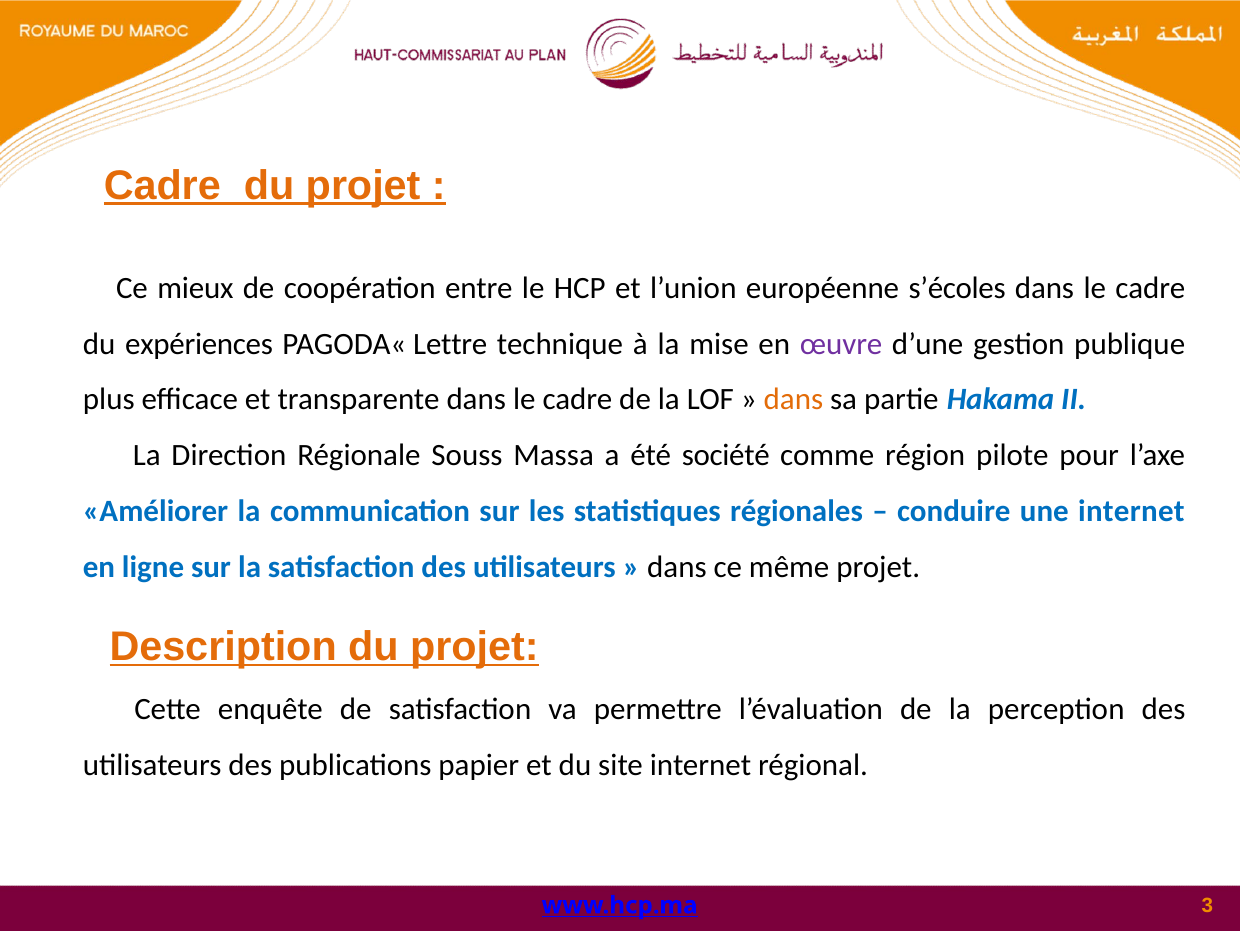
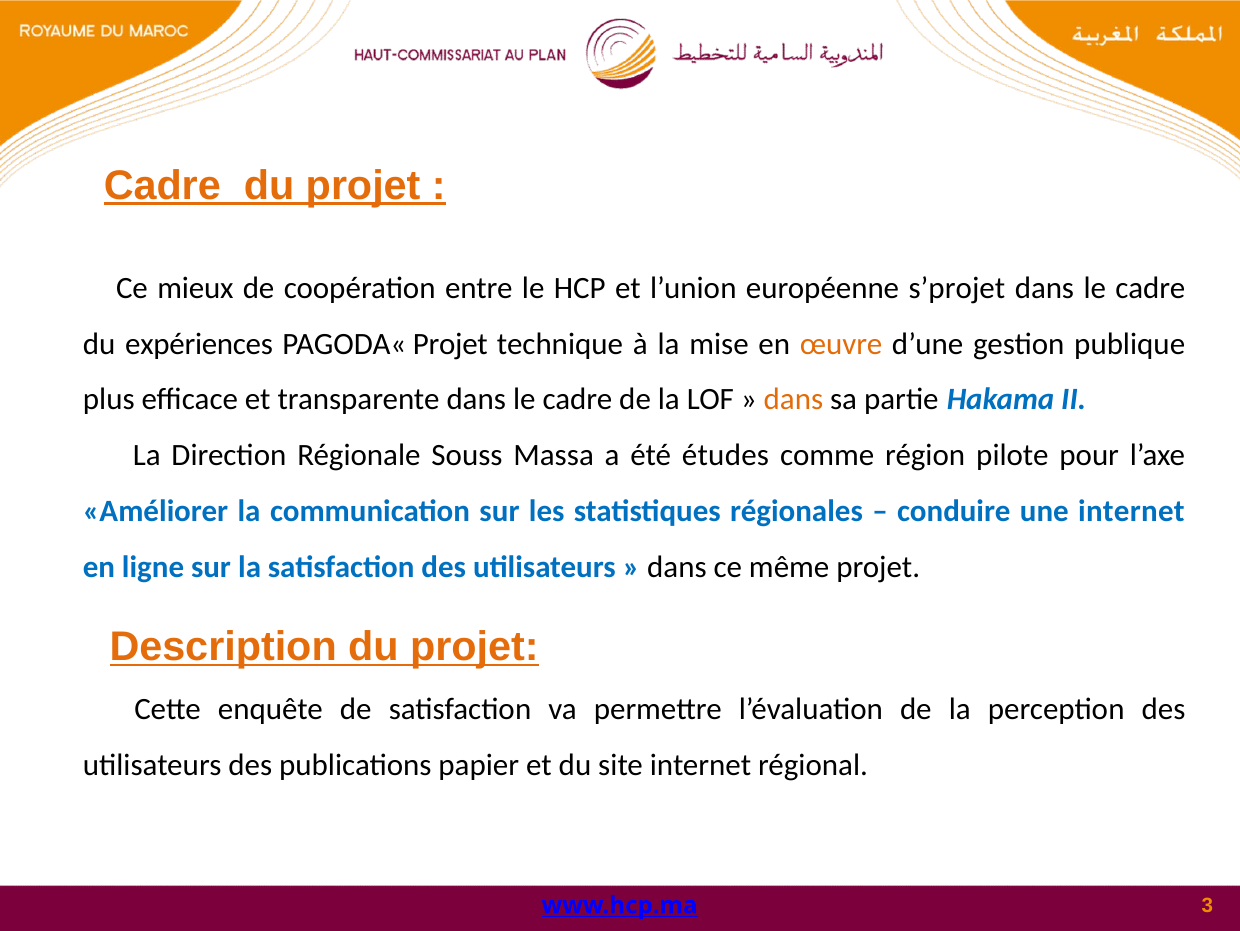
s’écoles: s’écoles -> s’projet
PAGODA« Lettre: Lettre -> Projet
œuvre colour: purple -> orange
société: société -> études
